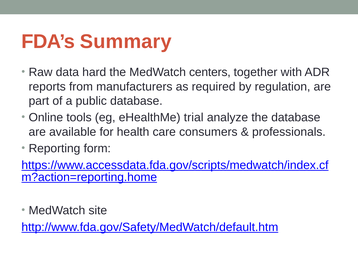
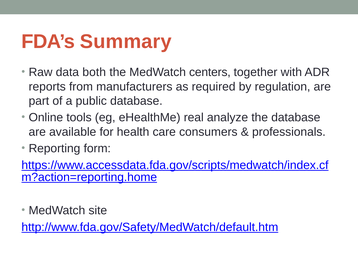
hard: hard -> both
trial: trial -> real
